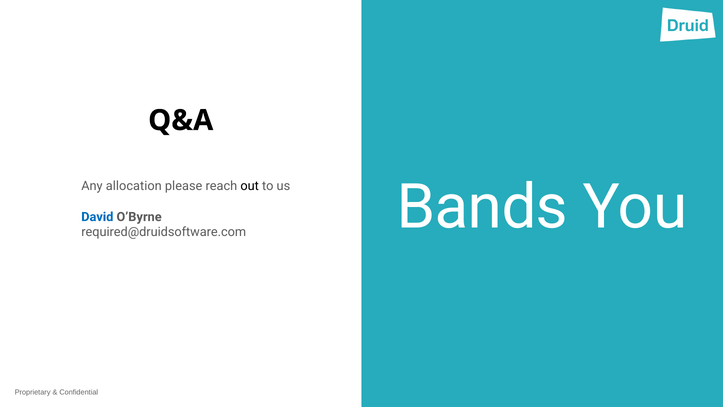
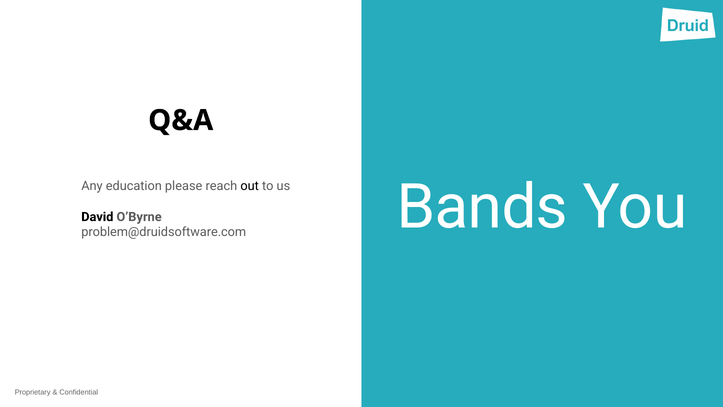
allocation: allocation -> education
David colour: blue -> black
required@druidsoftware.com: required@druidsoftware.com -> problem@druidsoftware.com
